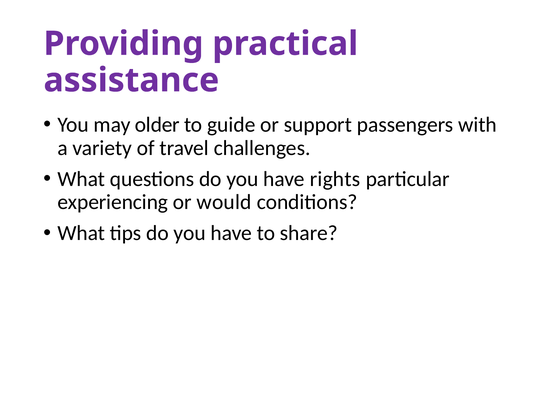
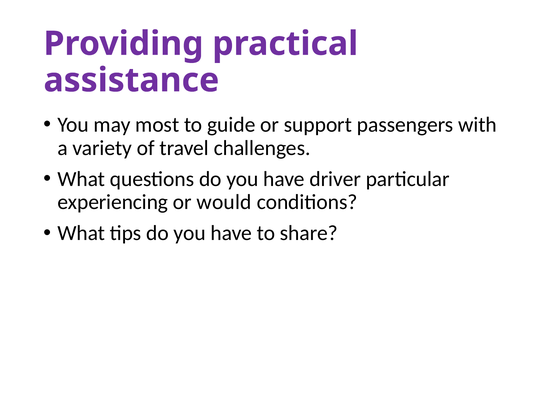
older: older -> most
rights: rights -> driver
